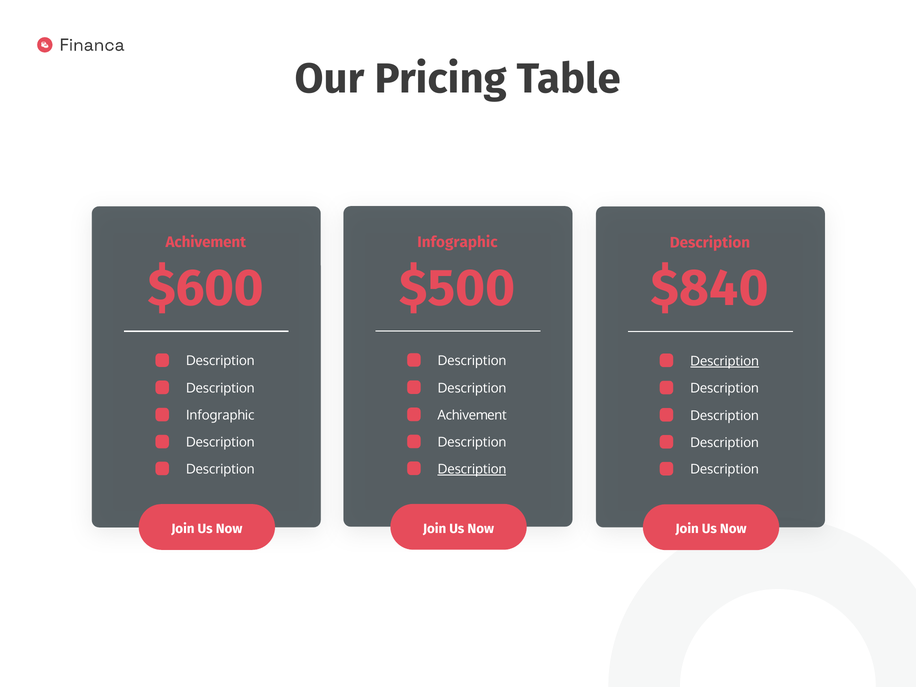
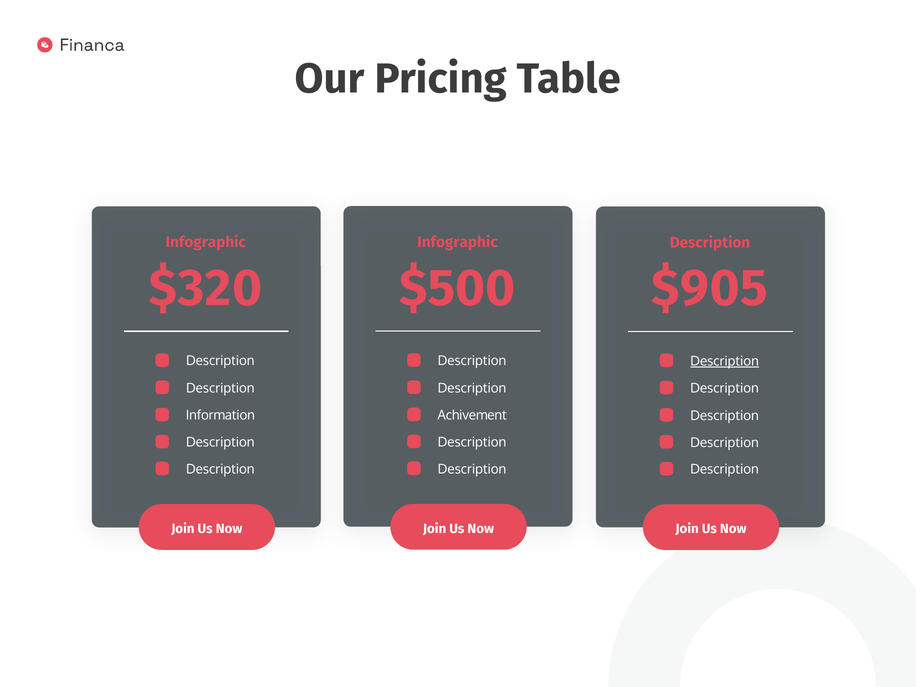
Achivement at (206, 242): Achivement -> Infographic
$600: $600 -> $320
$840: $840 -> $905
Infographic at (220, 415): Infographic -> Information
Description at (472, 469) underline: present -> none
